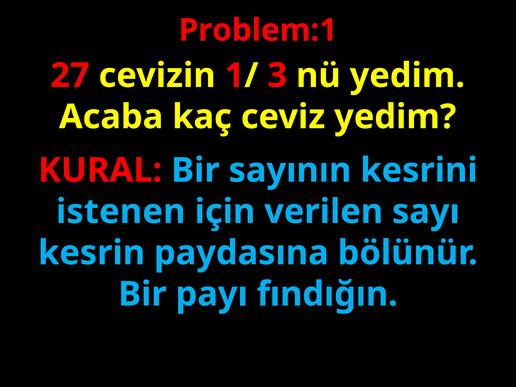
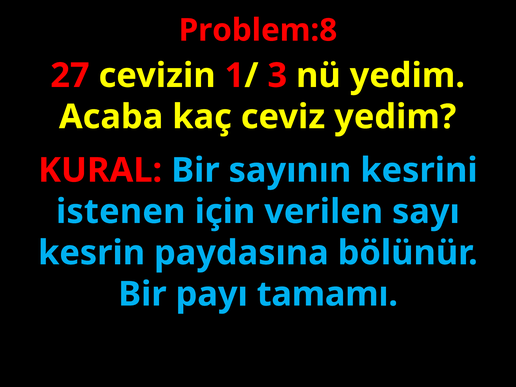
Problem:1: Problem:1 -> Problem:8
fındığın: fındığın -> tamamı
